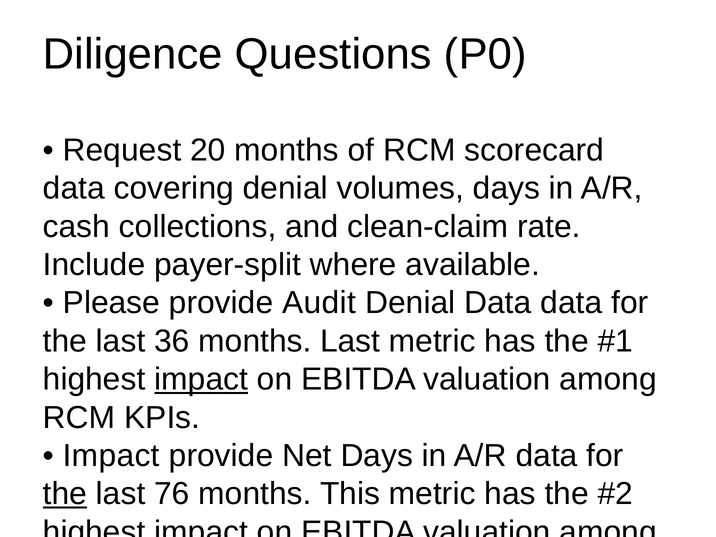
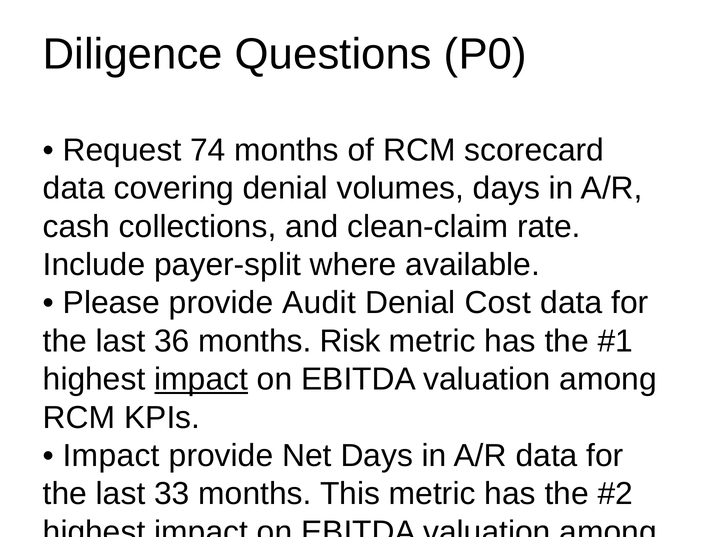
20: 20 -> 74
Denial Data: Data -> Cost
months Last: Last -> Risk
the at (65, 494) underline: present -> none
76: 76 -> 33
